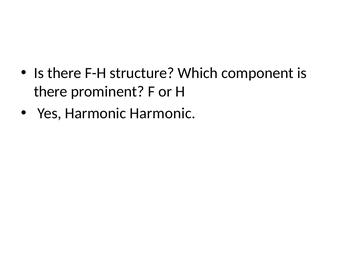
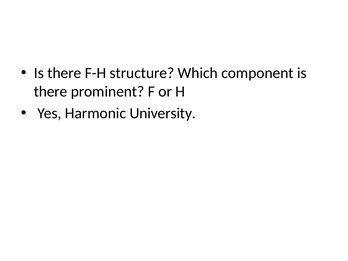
Harmonic Harmonic: Harmonic -> University
